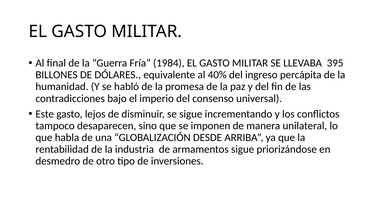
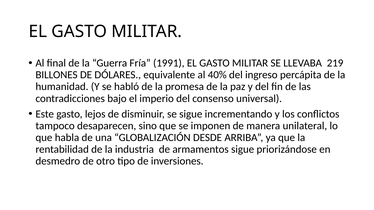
1984: 1984 -> 1991
395: 395 -> 219
